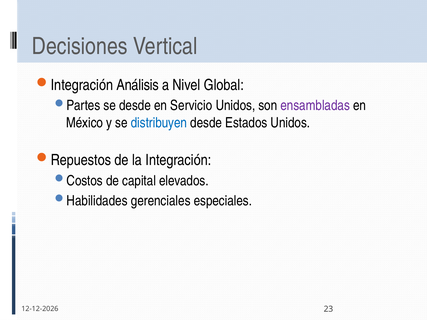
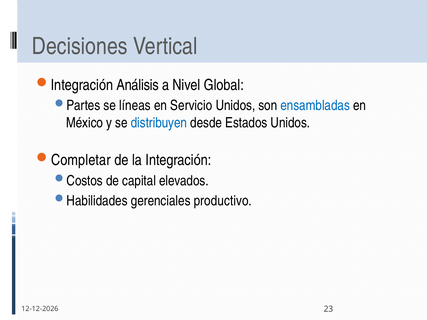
se desde: desde -> líneas
ensambladas colour: purple -> blue
Repuestos: Repuestos -> Completar
especiales: especiales -> productivo
